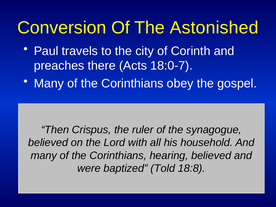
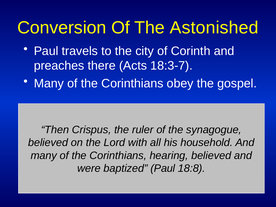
18:0-7: 18:0-7 -> 18:3-7
baptized Told: Told -> Paul
